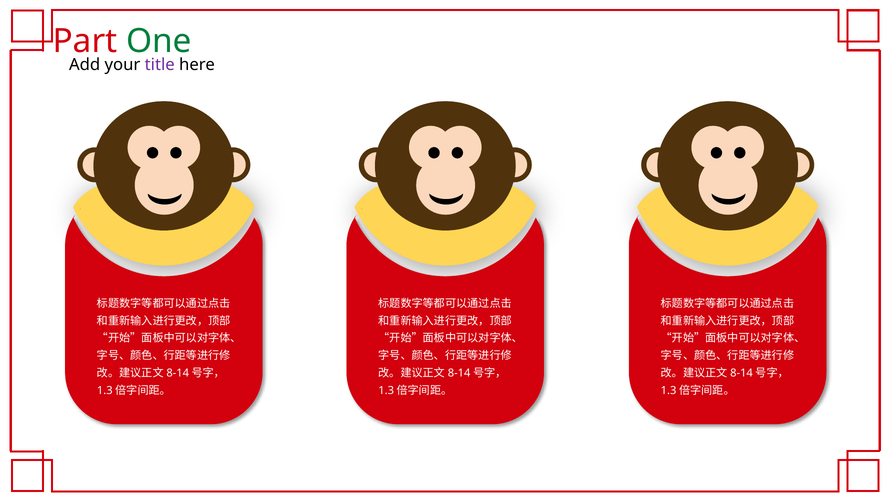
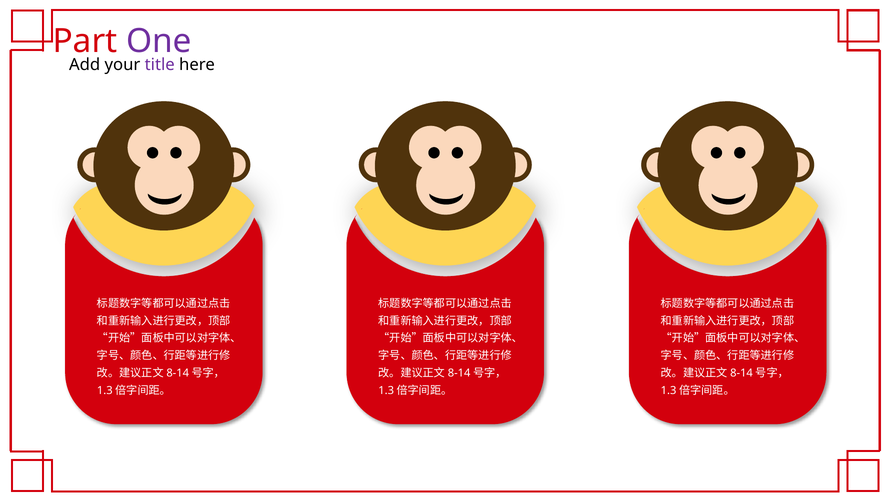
One colour: green -> purple
